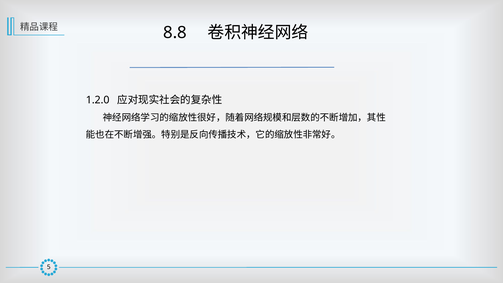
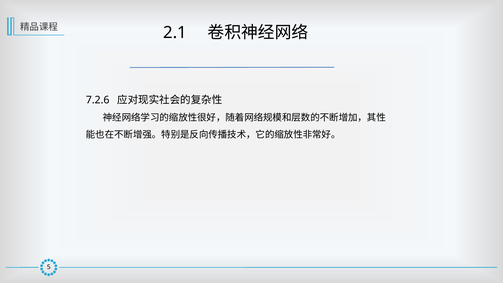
8.8: 8.8 -> 2.1
1.2.0: 1.2.0 -> 7.2.6
